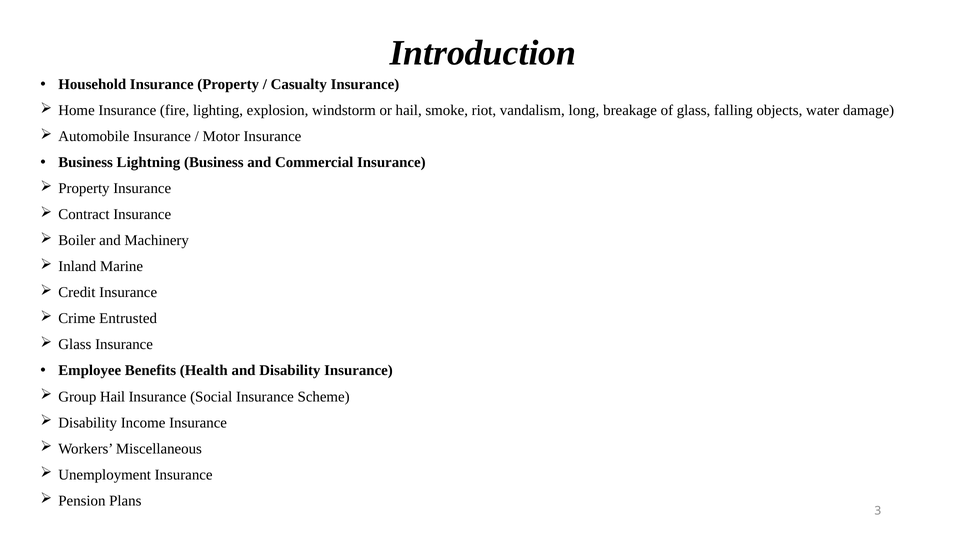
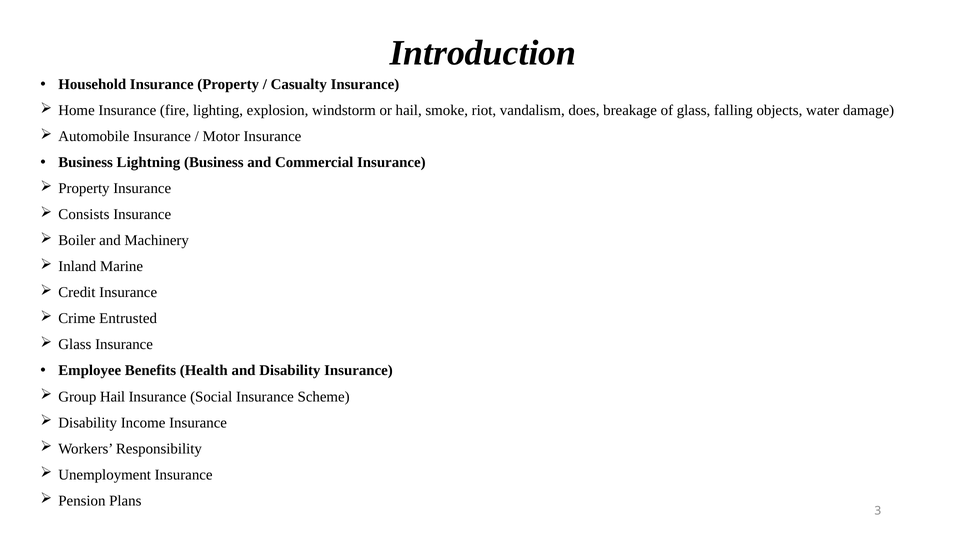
long: long -> does
Contract: Contract -> Consists
Miscellaneous: Miscellaneous -> Responsibility
